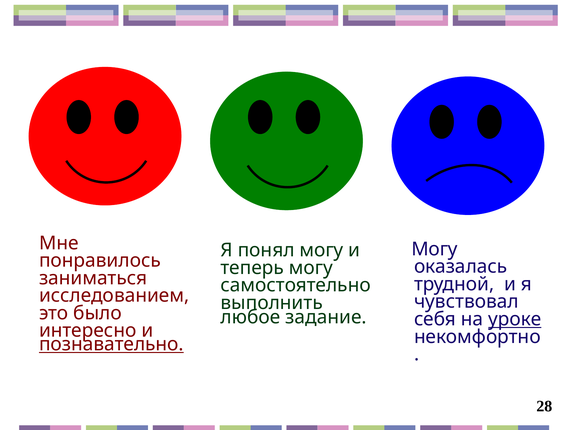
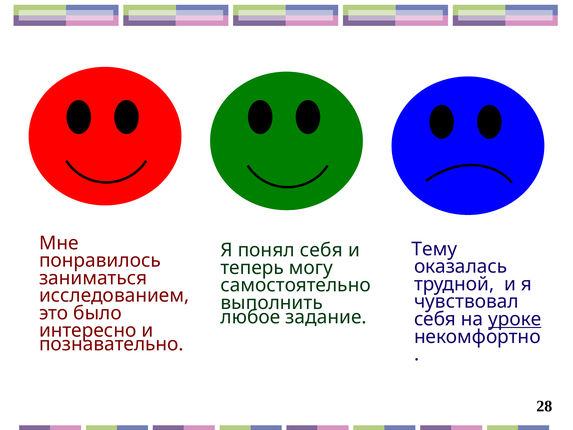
Могу at (435, 249): Могу -> Тему
понял могу: могу -> себя
познавательно underline: present -> none
